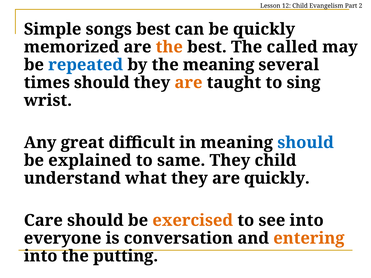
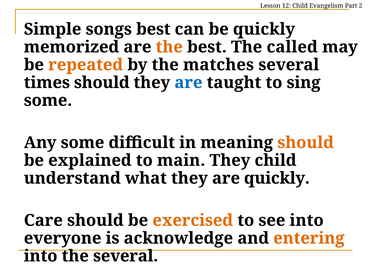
repeated colour: blue -> orange
the meaning: meaning -> matches
are at (188, 83) colour: orange -> blue
wrist at (48, 100): wrist -> some
Any great: great -> some
should at (306, 143) colour: blue -> orange
same: same -> main
conversation: conversation -> acknowledge
the putting: putting -> several
